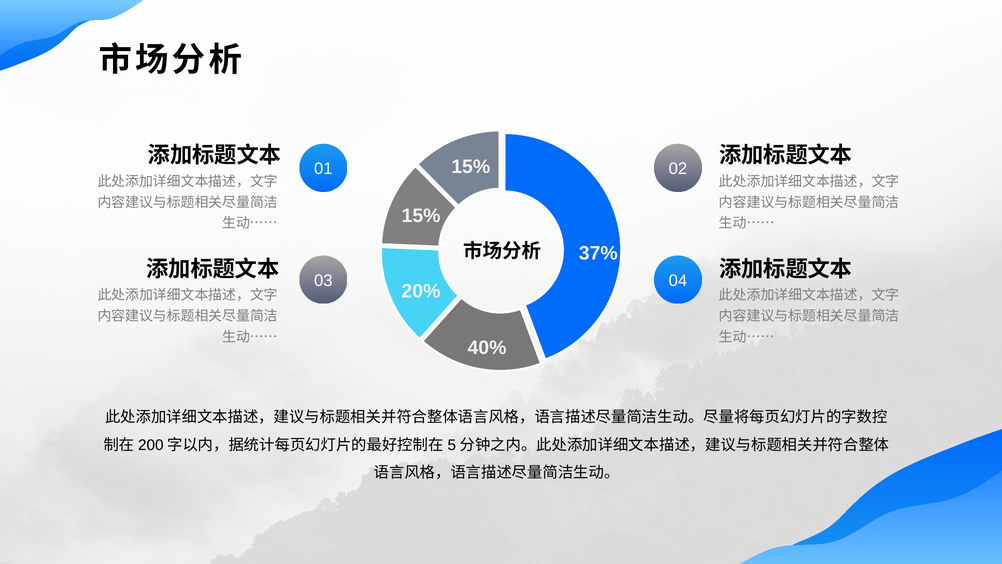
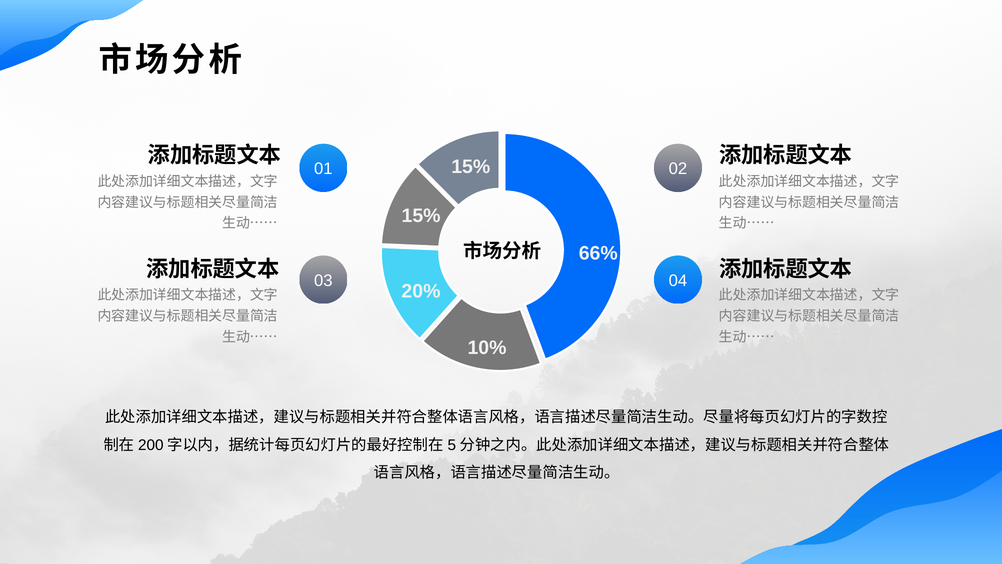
37%: 37% -> 66%
40%: 40% -> 10%
